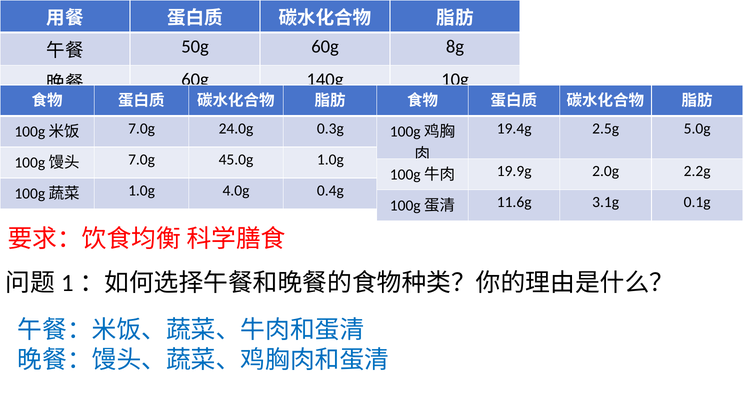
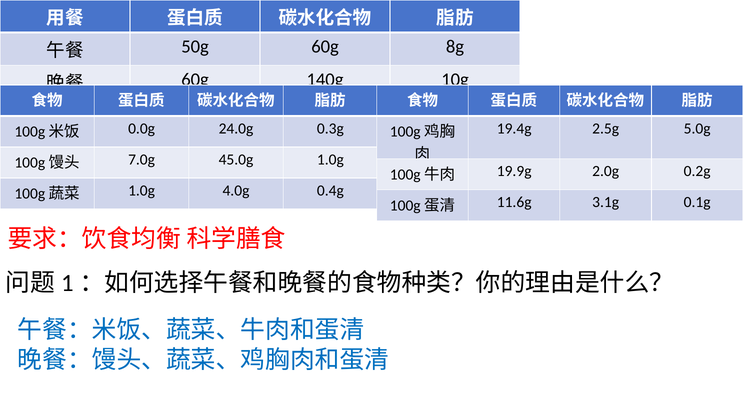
7.0g at (142, 128): 7.0g -> 0.0g
2.2g: 2.2g -> 0.2g
